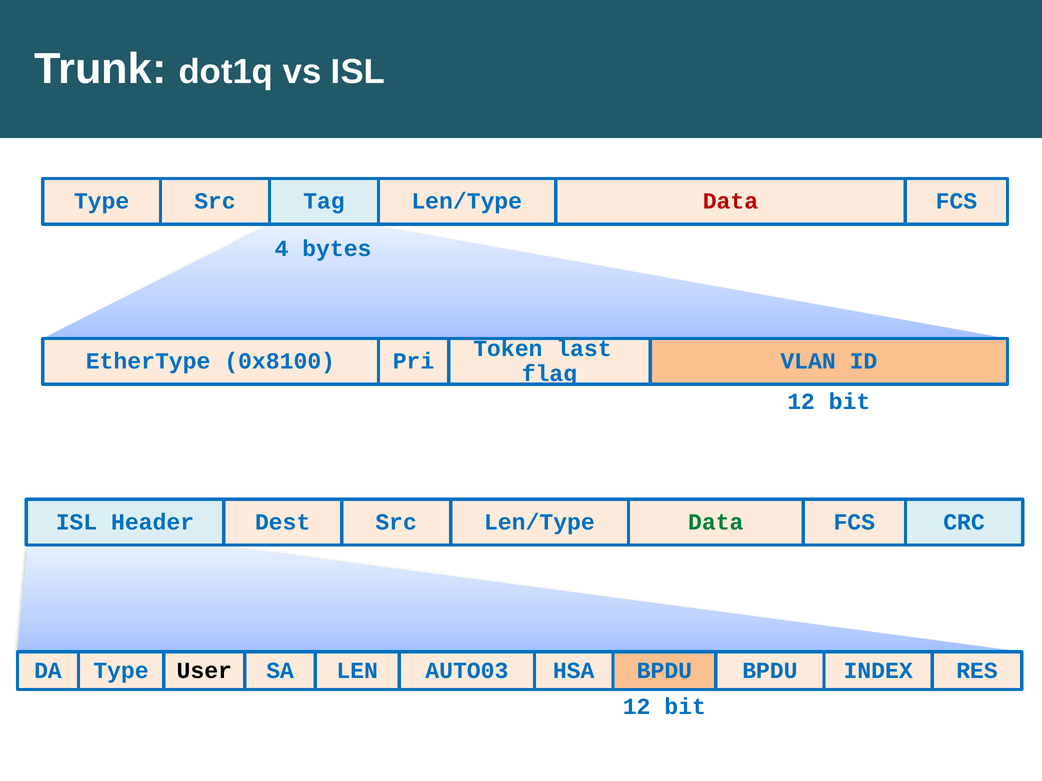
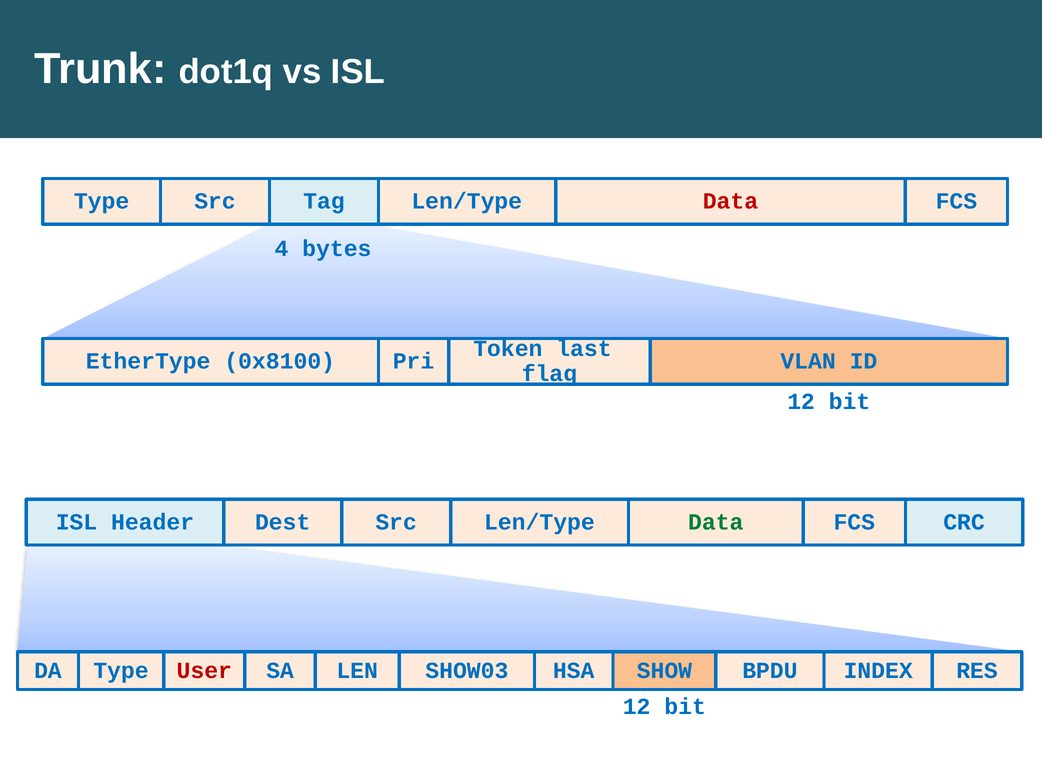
User colour: black -> red
AUTO03: AUTO03 -> SHOW03
HSA BPDU: BPDU -> SHOW
